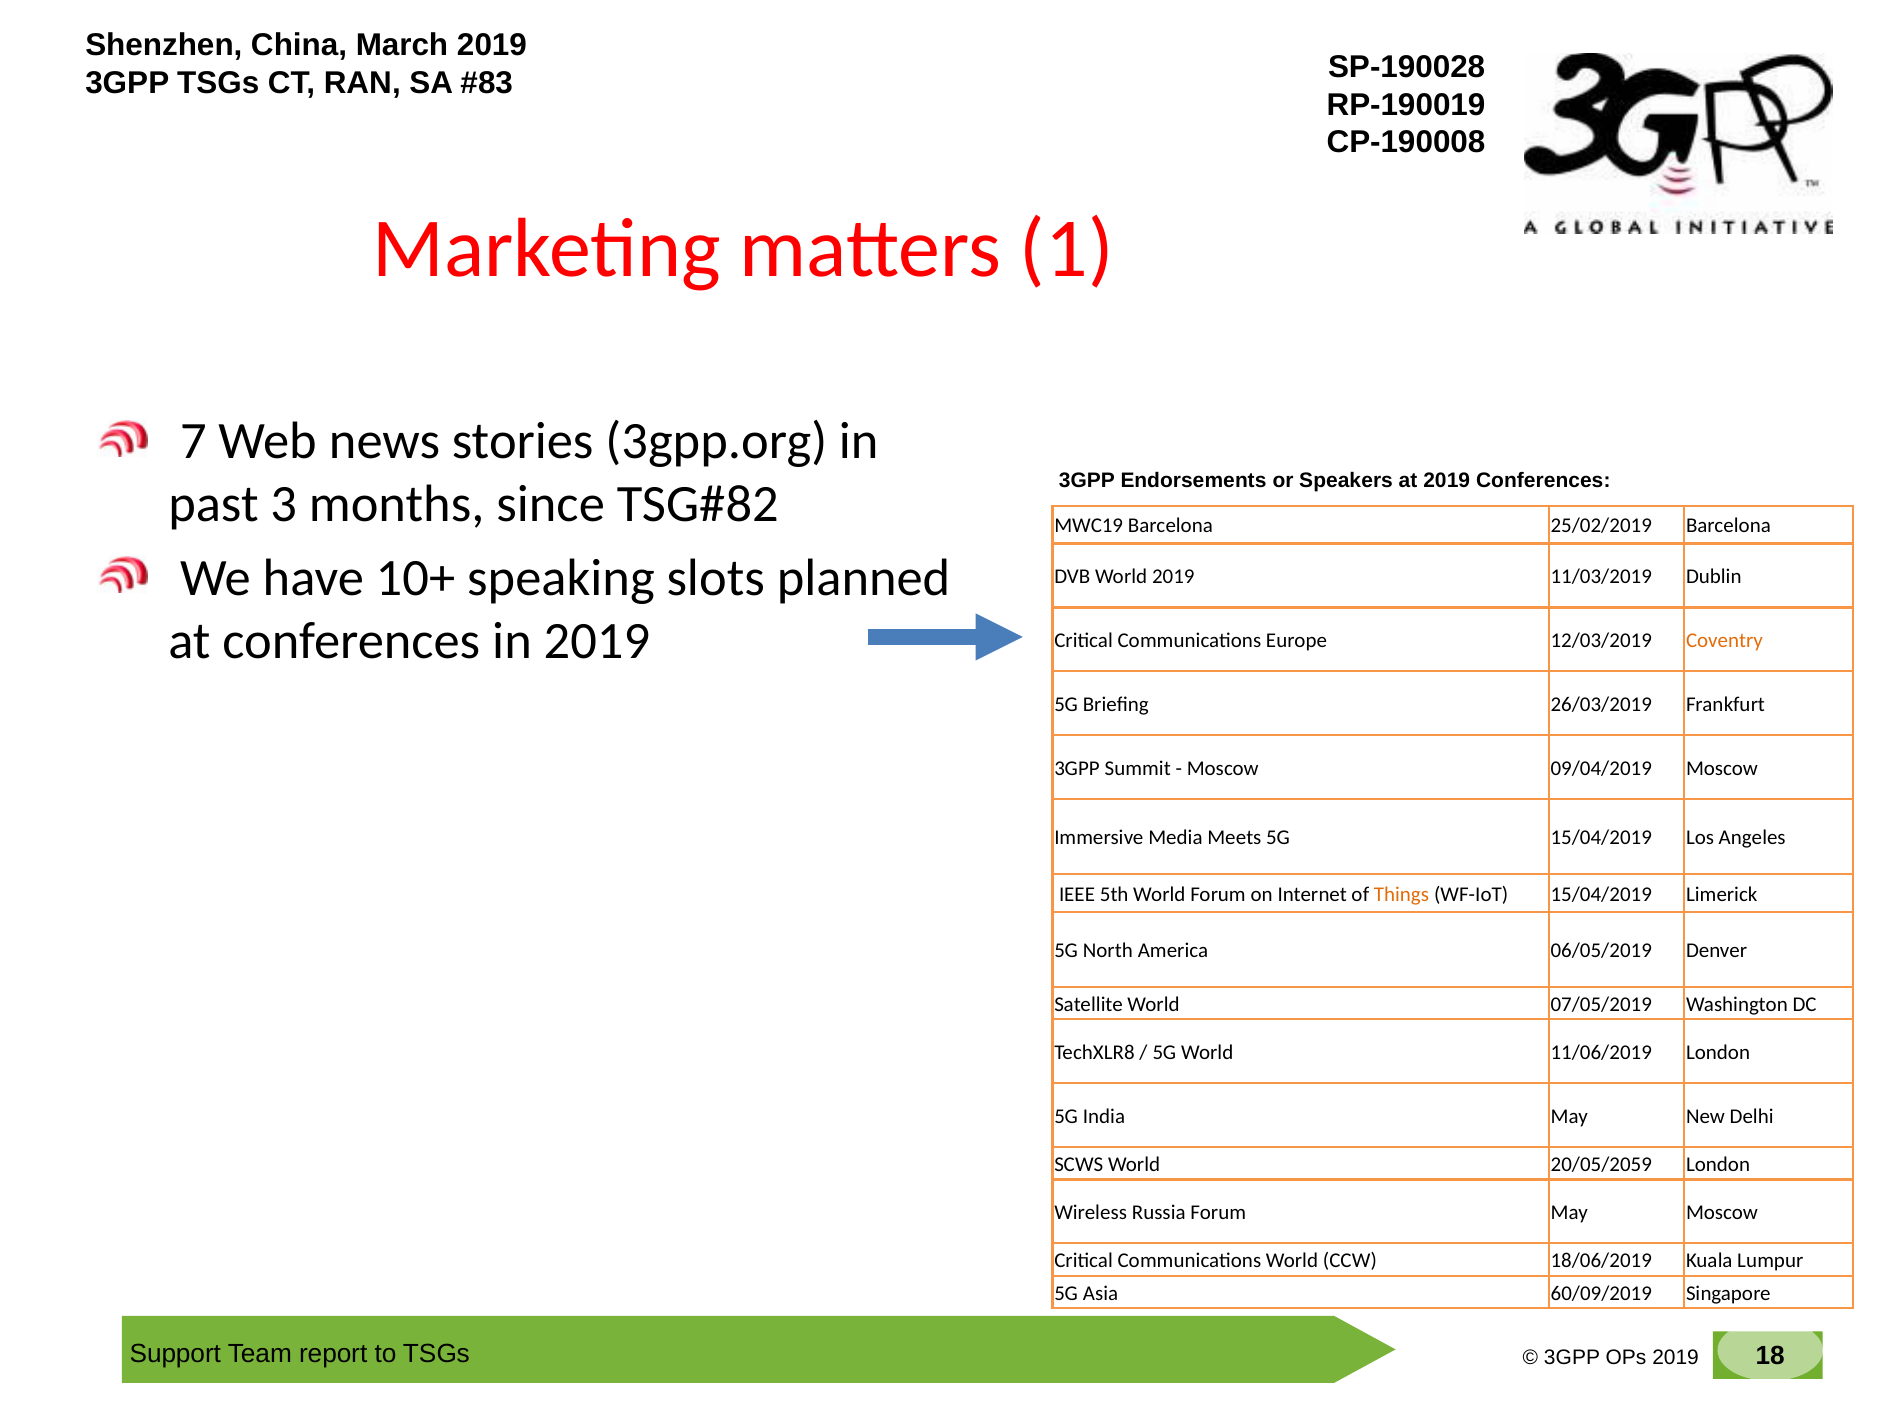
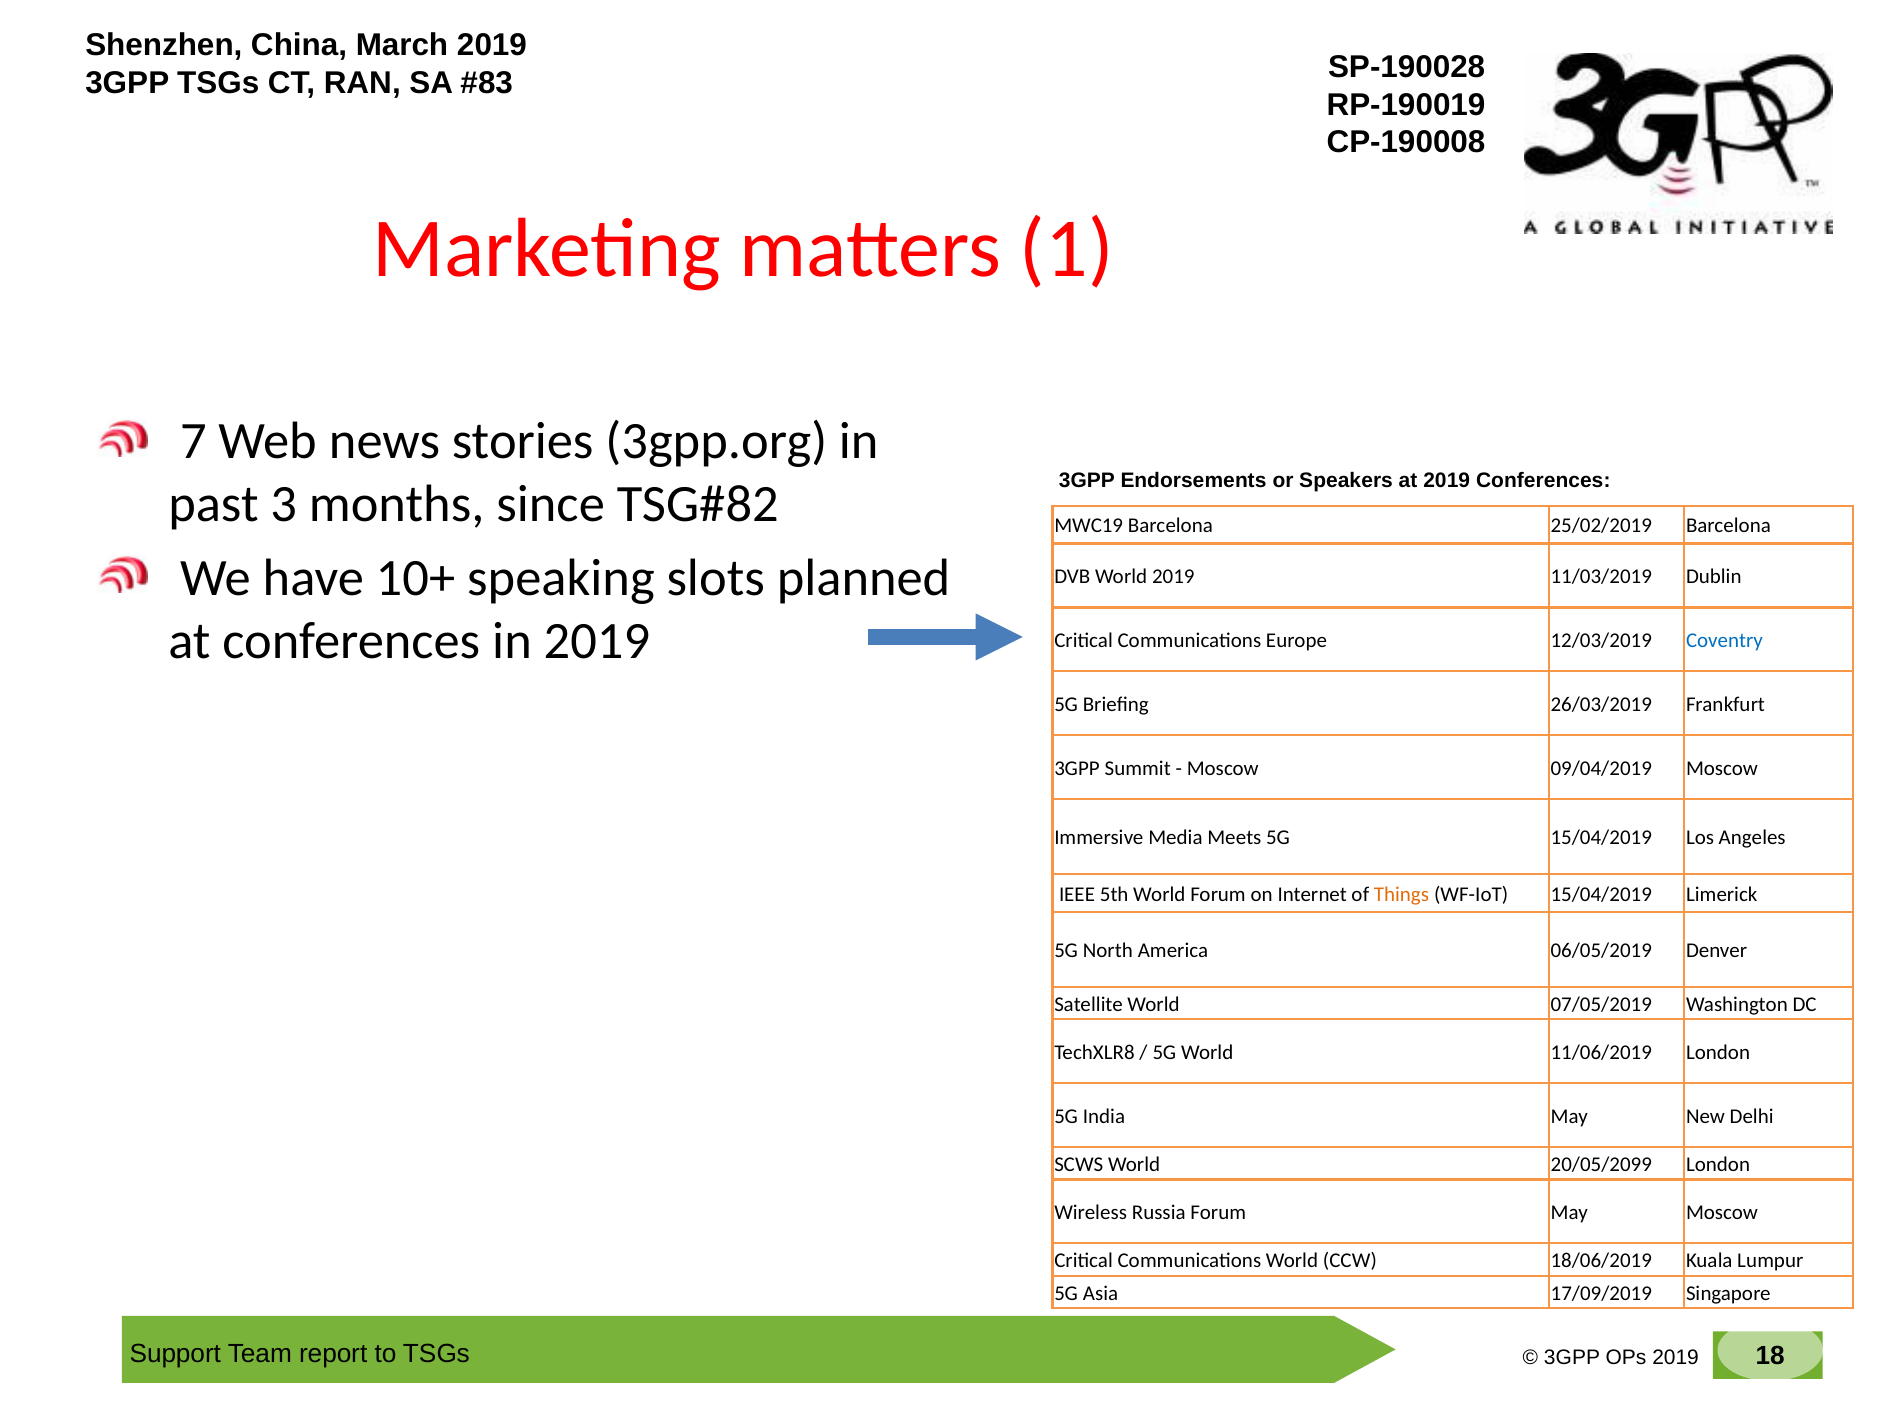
Coventry colour: orange -> blue
20/05/2059: 20/05/2059 -> 20/05/2099
60/09/2019: 60/09/2019 -> 17/09/2019
